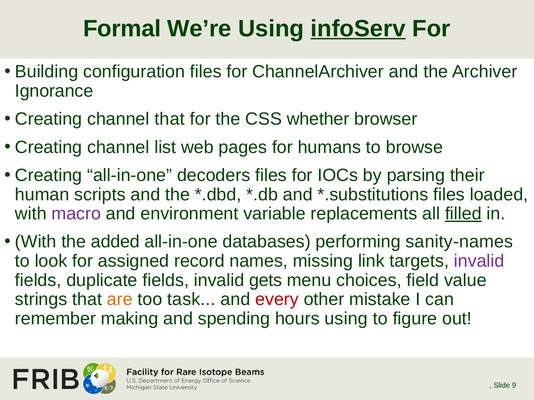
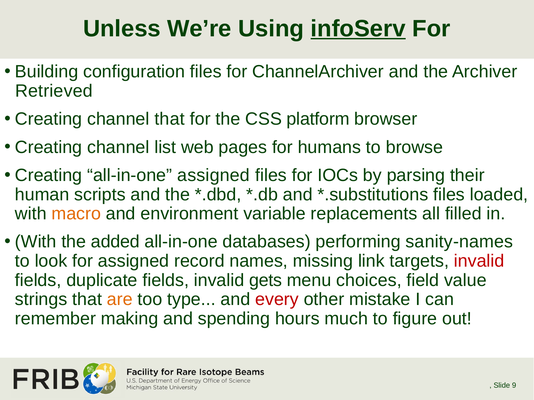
Formal: Formal -> Unless
Ignorance: Ignorance -> Retrieved
whether: whether -> platform
all-in-one decoders: decoders -> assigned
macro colour: purple -> orange
filled underline: present -> none
invalid at (479, 261) colour: purple -> red
task: task -> type
hours using: using -> much
